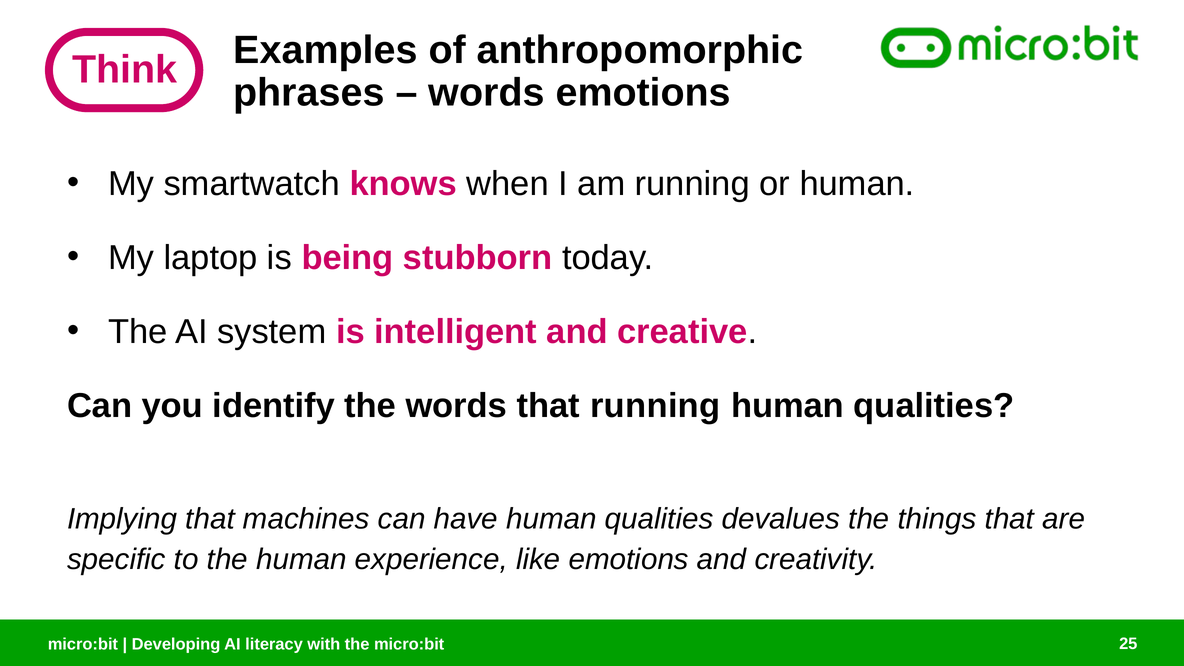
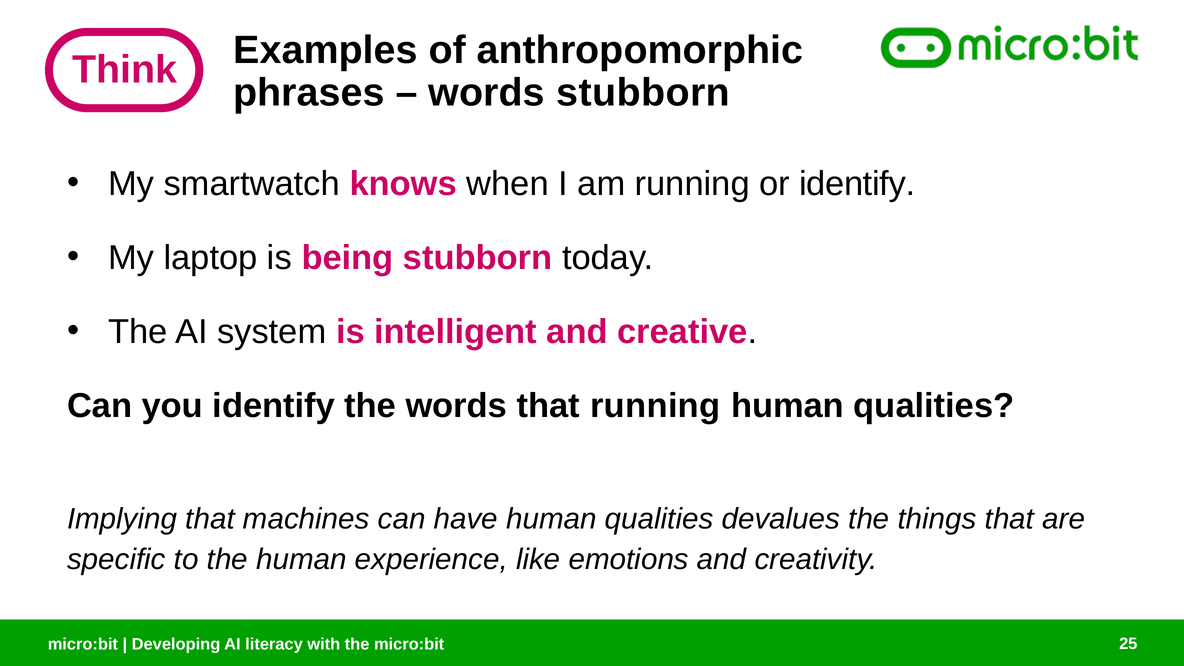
words emotions: emotions -> stubborn
or human: human -> identify
